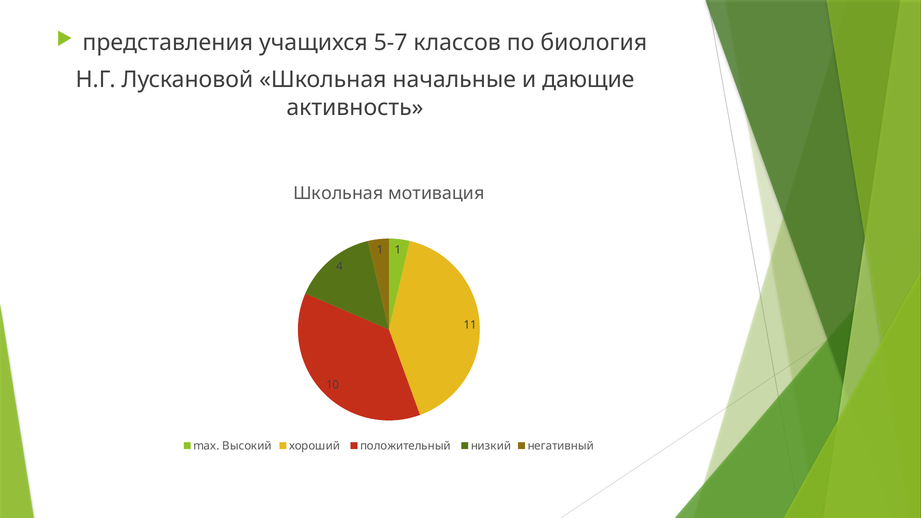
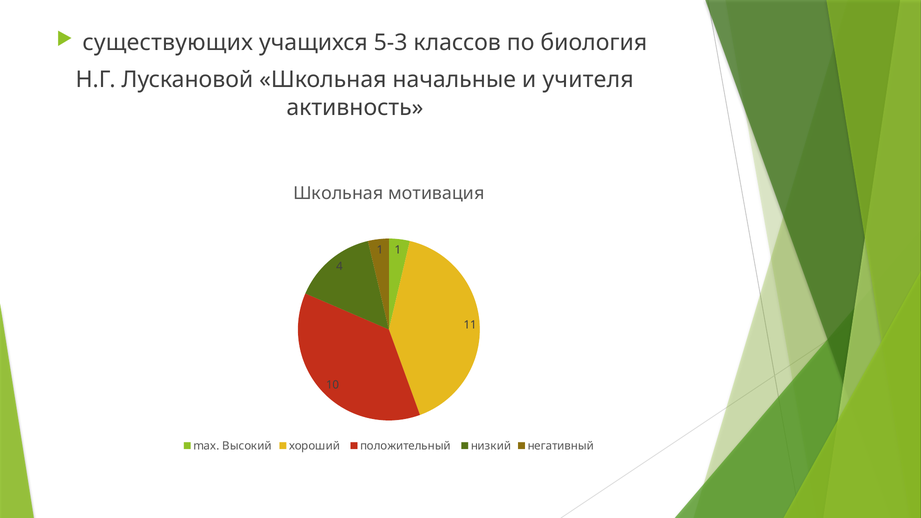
представления: представления -> существующих
5-7: 5-7 -> 5-3
дающие: дающие -> учителя
